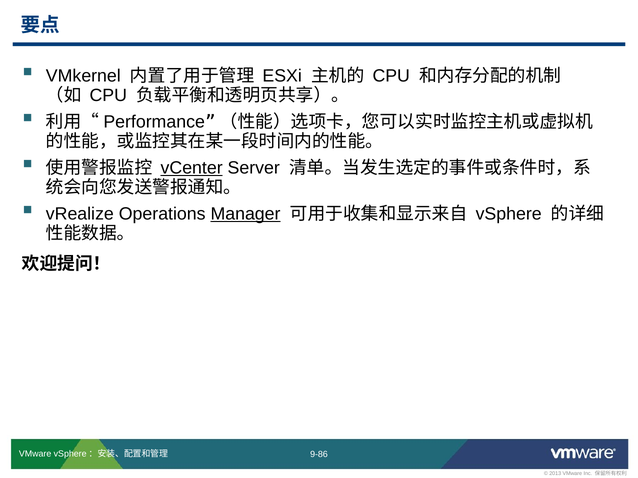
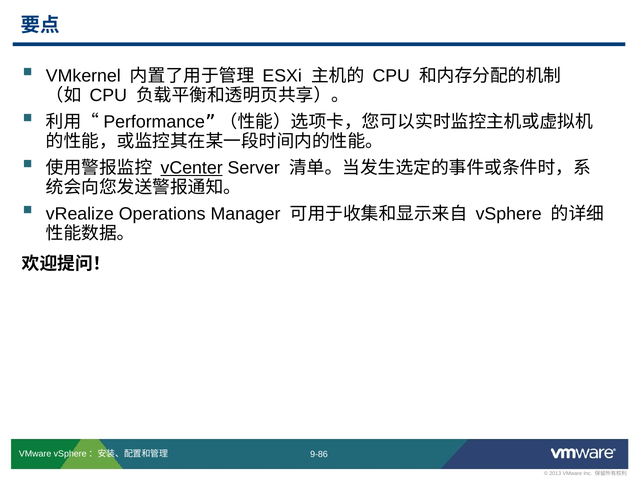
Manager underline: present -> none
